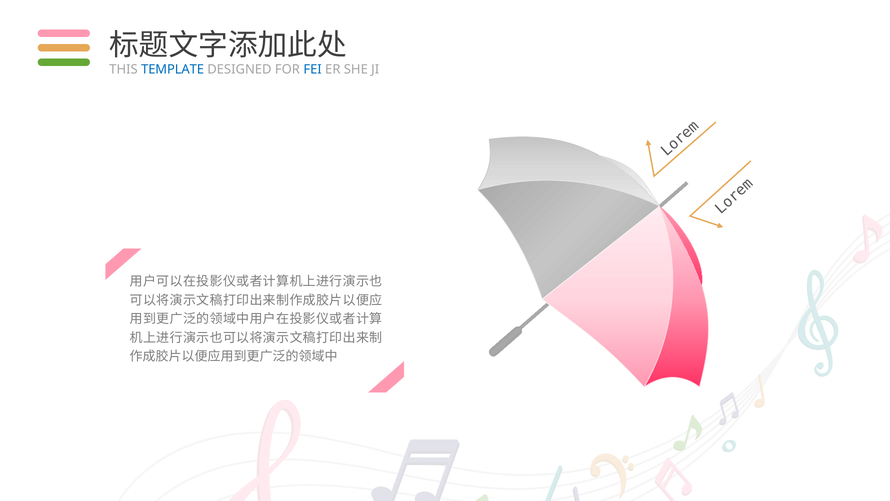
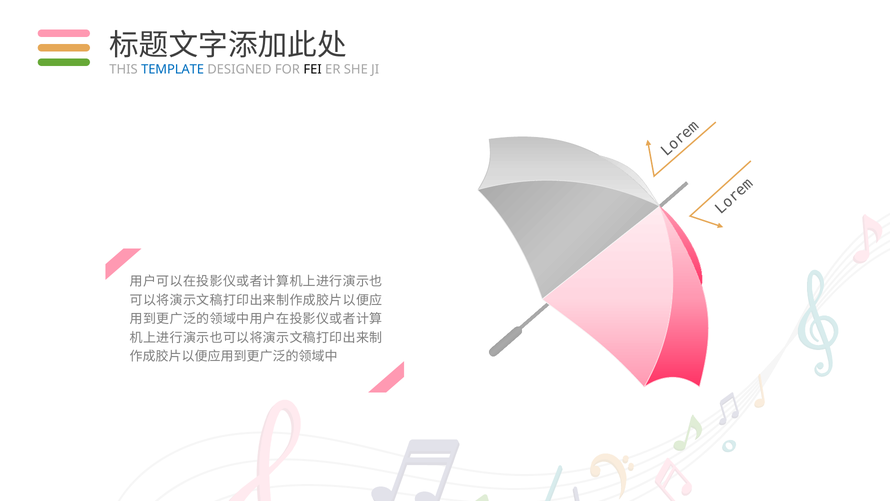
FEI colour: blue -> black
